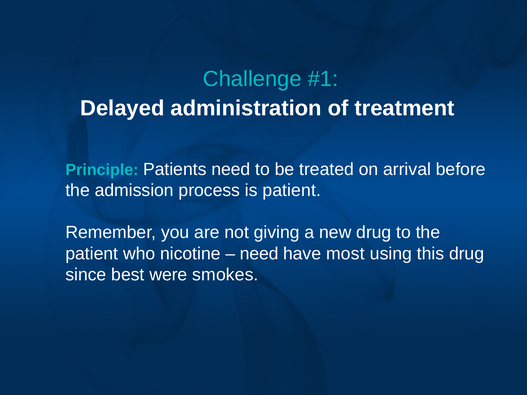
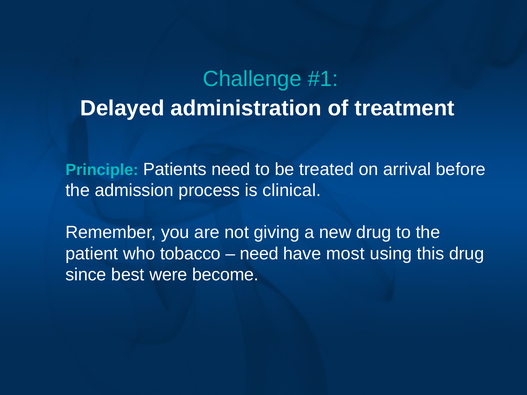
is patient: patient -> clinical
nicotine: nicotine -> tobacco
smokes: smokes -> become
